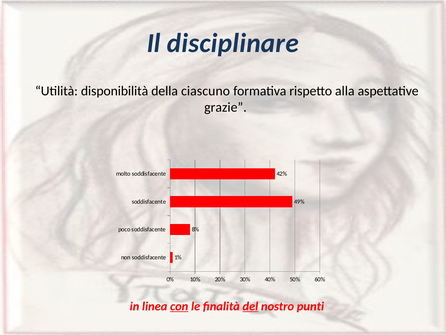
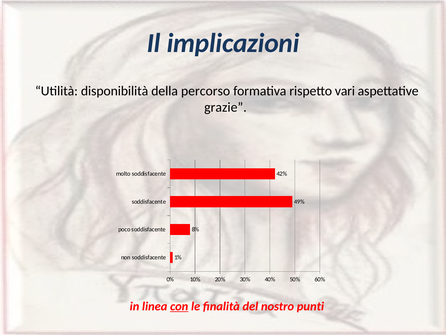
disciplinare: disciplinare -> implicazioni
ciascuno: ciascuno -> percorso
alla: alla -> vari
del underline: present -> none
